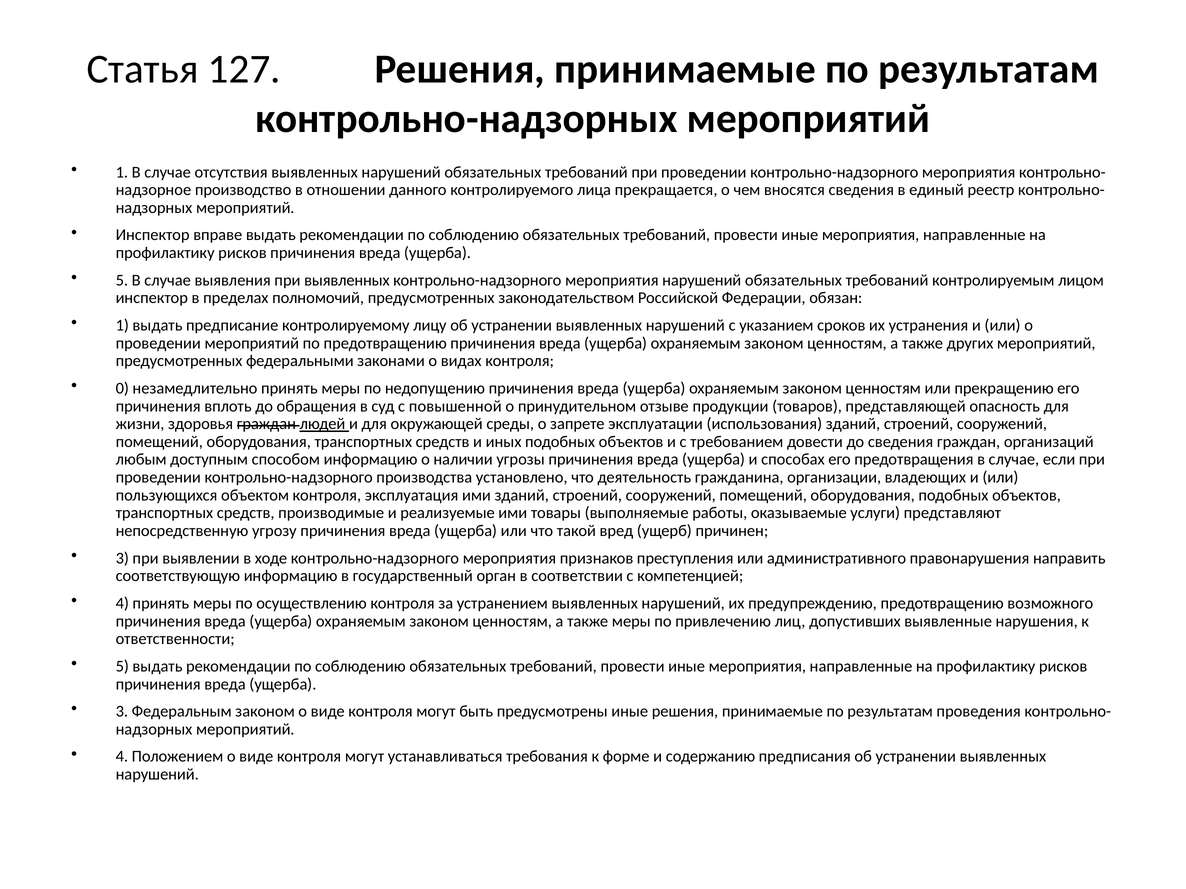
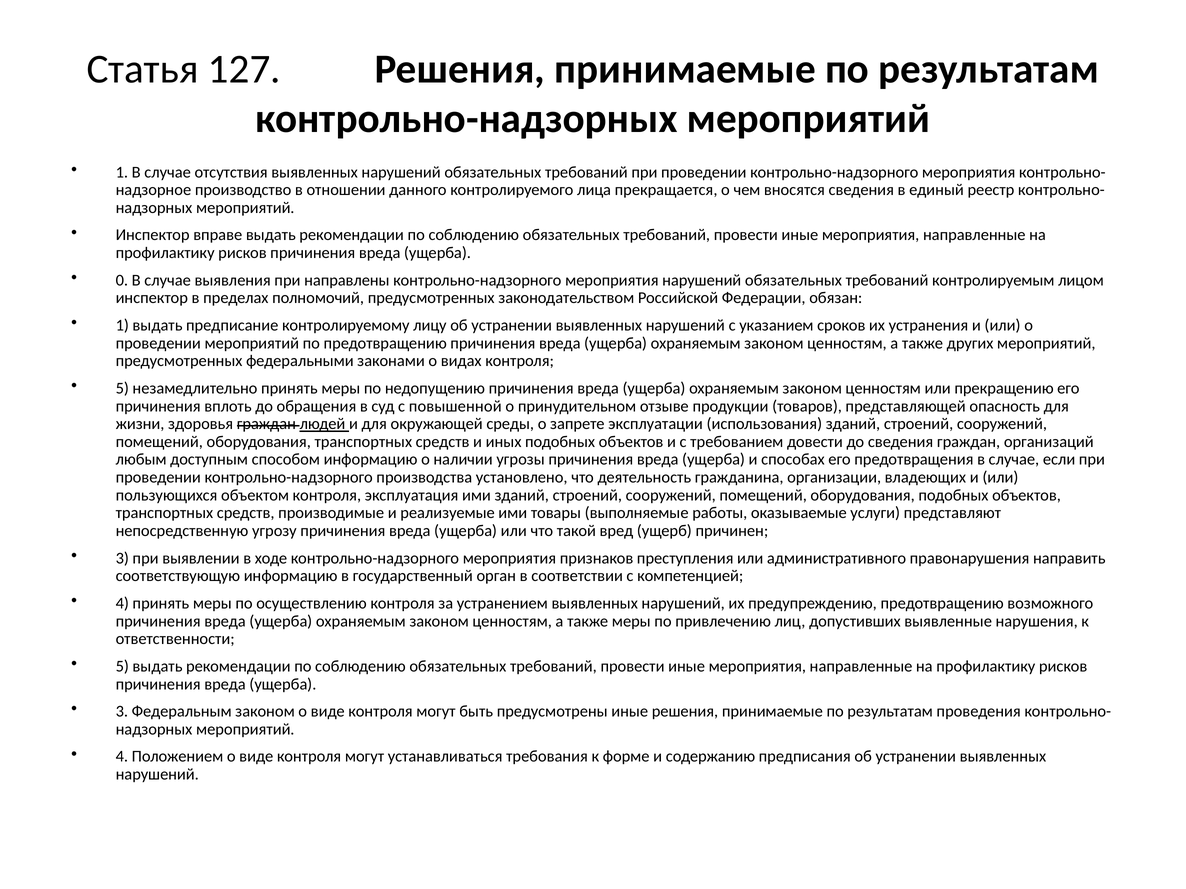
5 at (122, 280): 5 -> 0
при выявленных: выявленных -> направлены
0 at (122, 388): 0 -> 5
